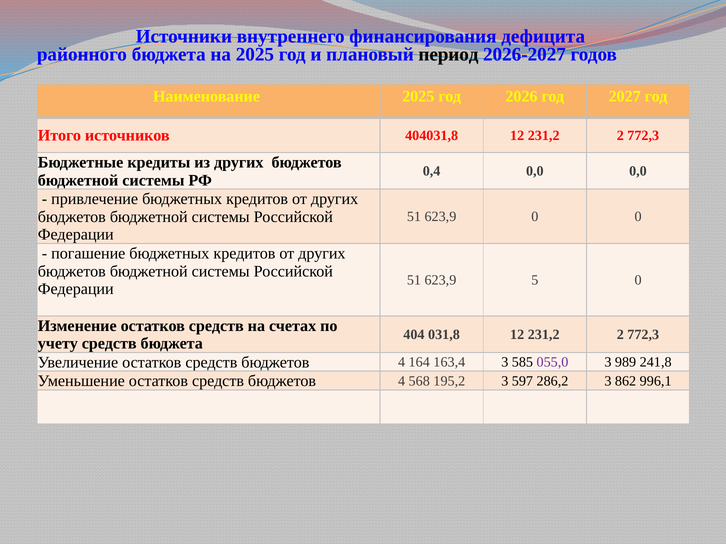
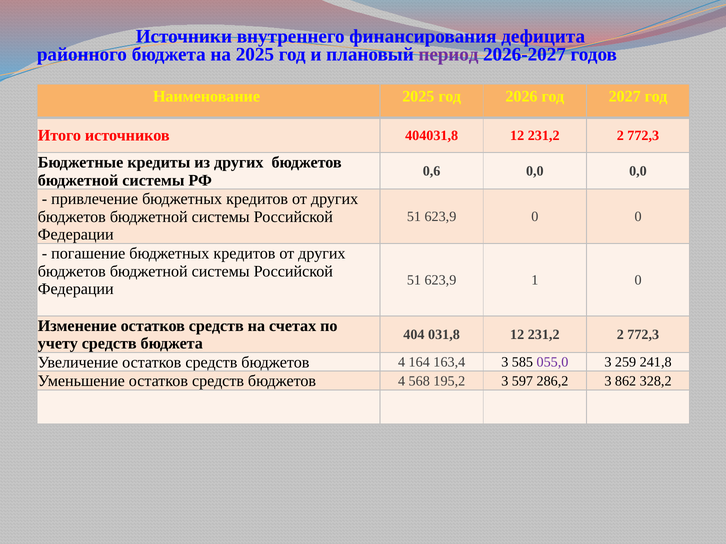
период colour: black -> purple
0,4: 0,4 -> 0,6
5: 5 -> 1
989: 989 -> 259
996,1: 996,1 -> 328,2
